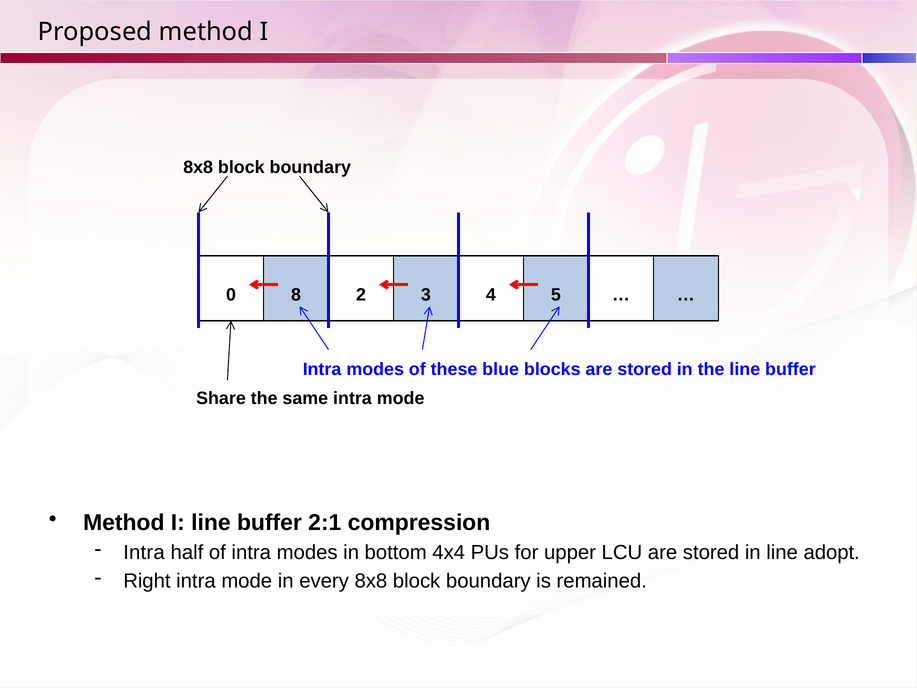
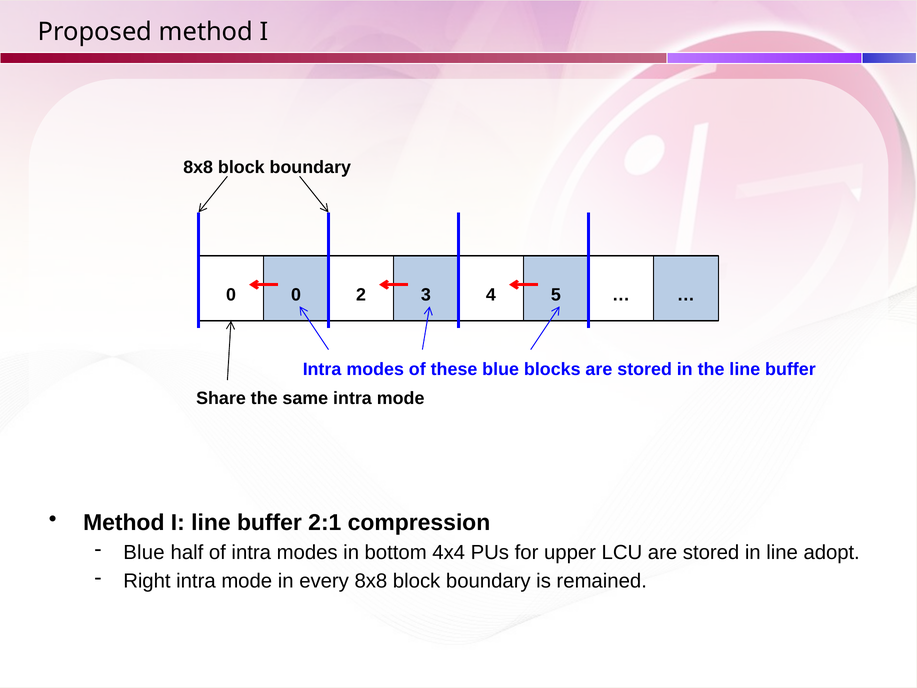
0 8: 8 -> 0
Intra at (144, 553): Intra -> Blue
